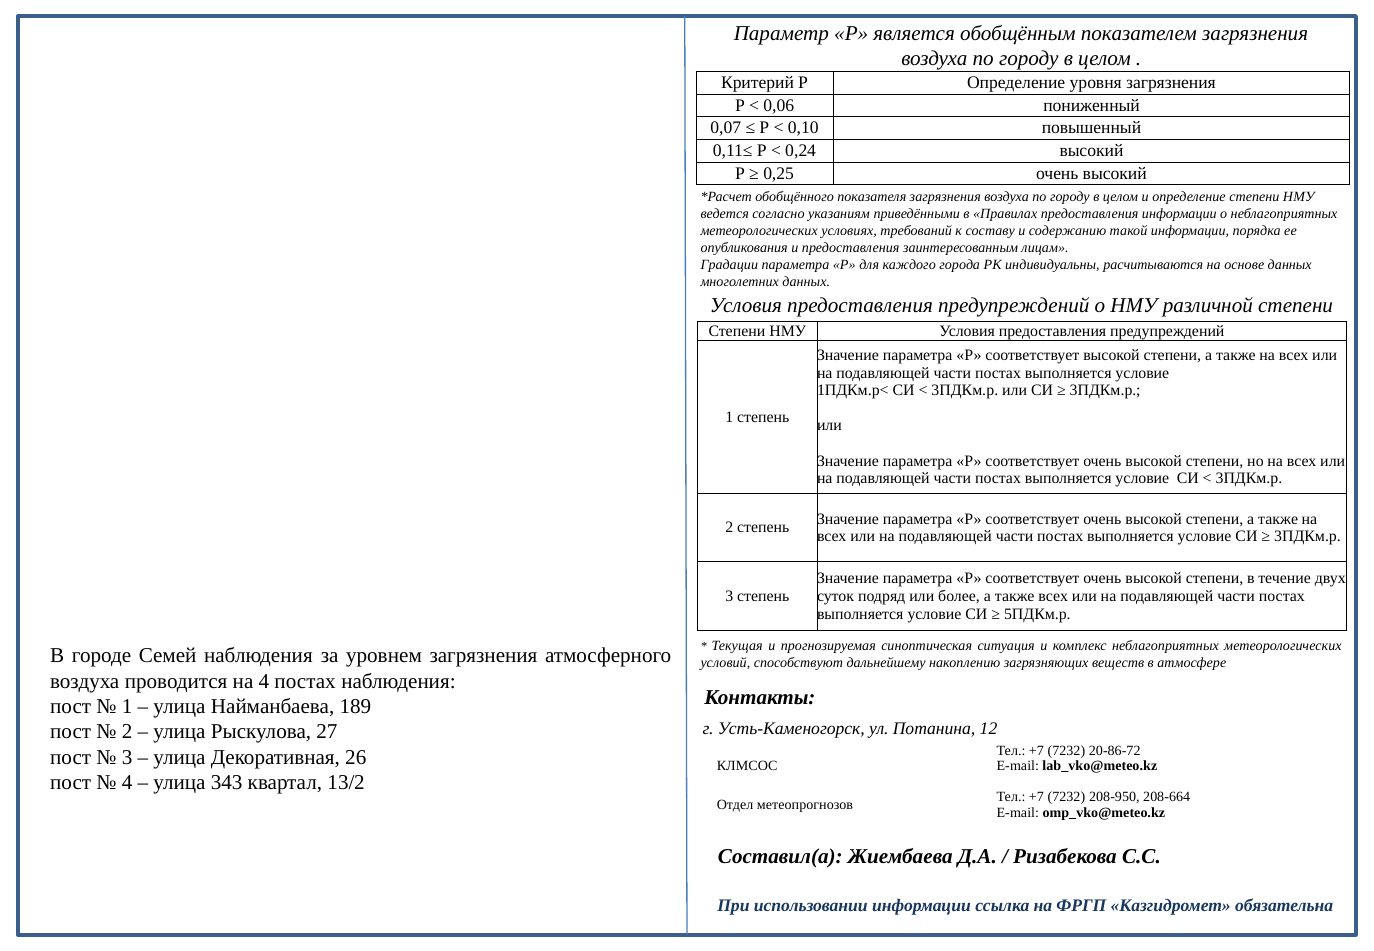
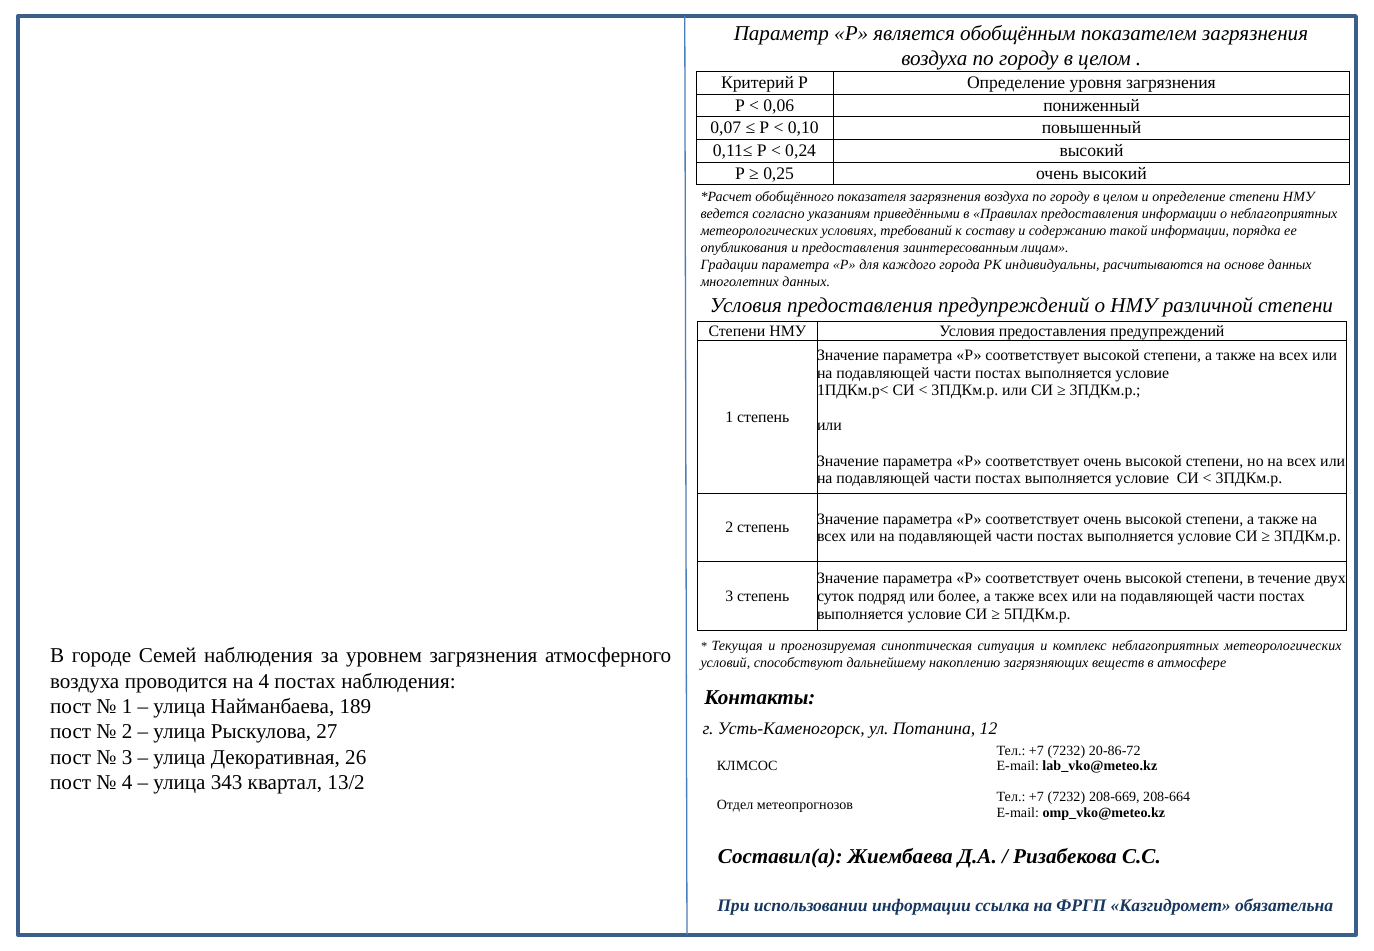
208-950: 208-950 -> 208-669
